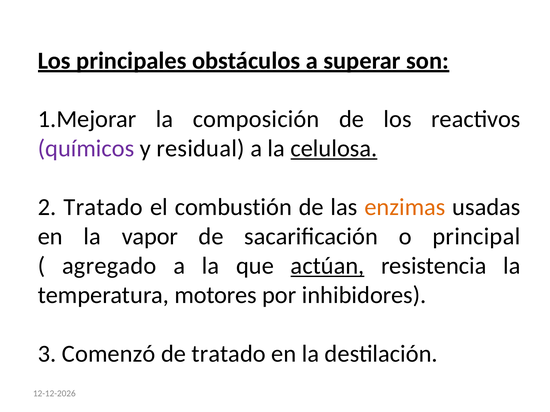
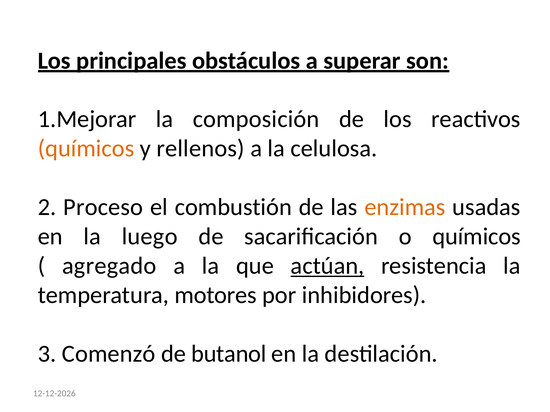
químicos at (86, 149) colour: purple -> orange
residual: residual -> rellenos
celulosa underline: present -> none
2 Tratado: Tratado -> Proceso
vapor: vapor -> luego
o principal: principal -> químicos
de tratado: tratado -> butanol
